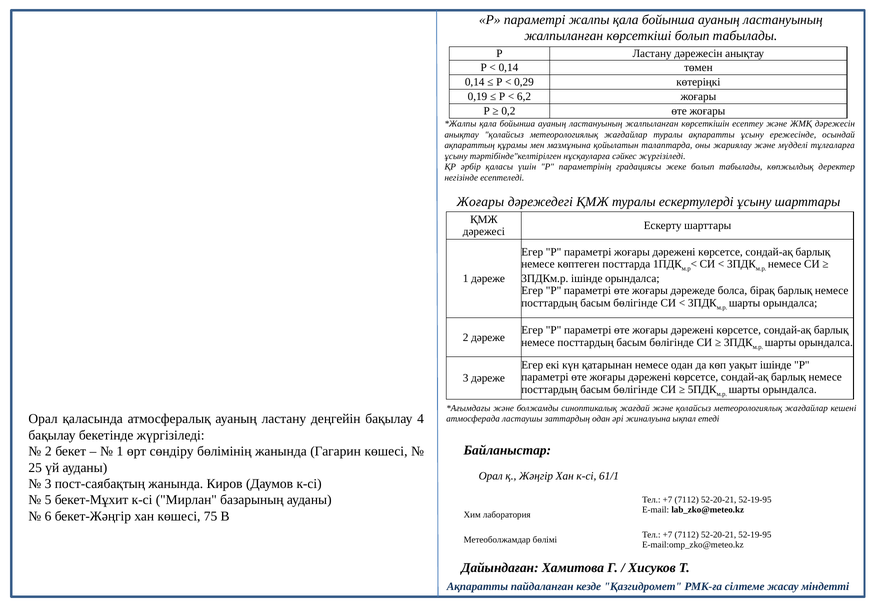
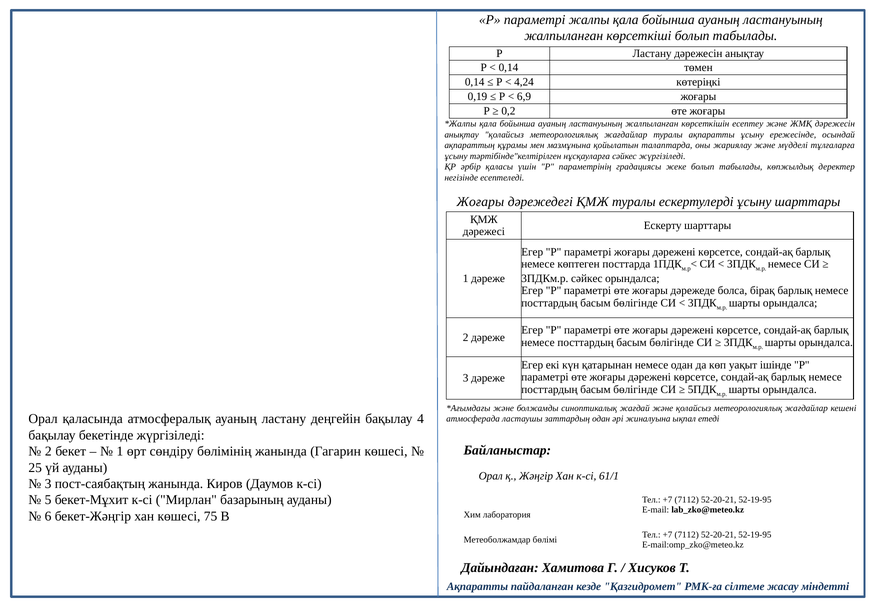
0,29: 0,29 -> 4,24
6,2: 6,2 -> 6,9
3ПДКм.р ішінде: ішінде -> сәйкес
